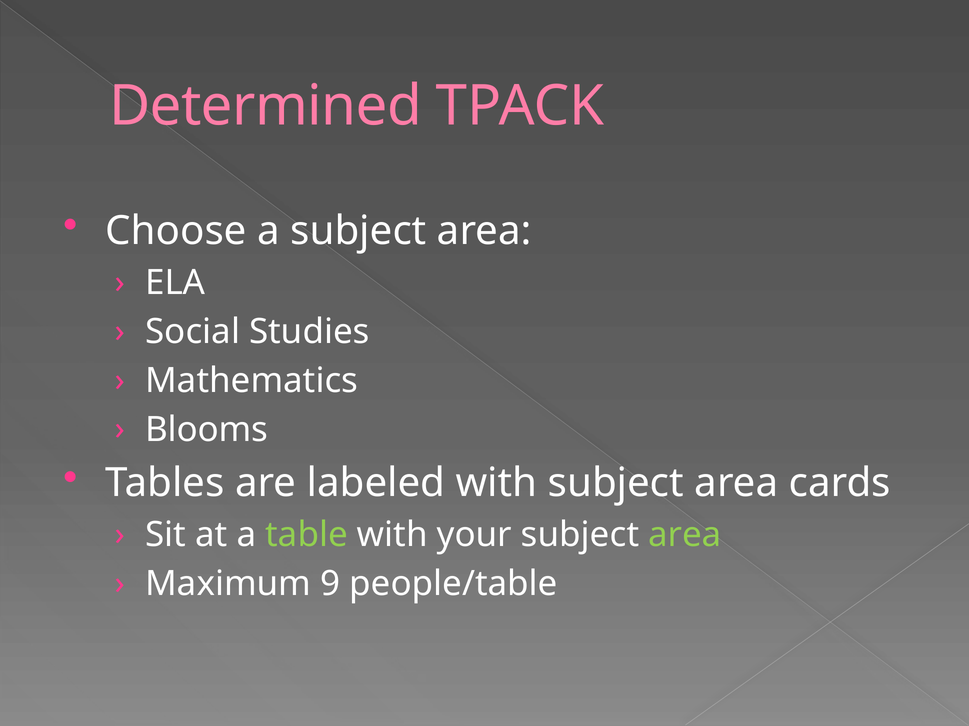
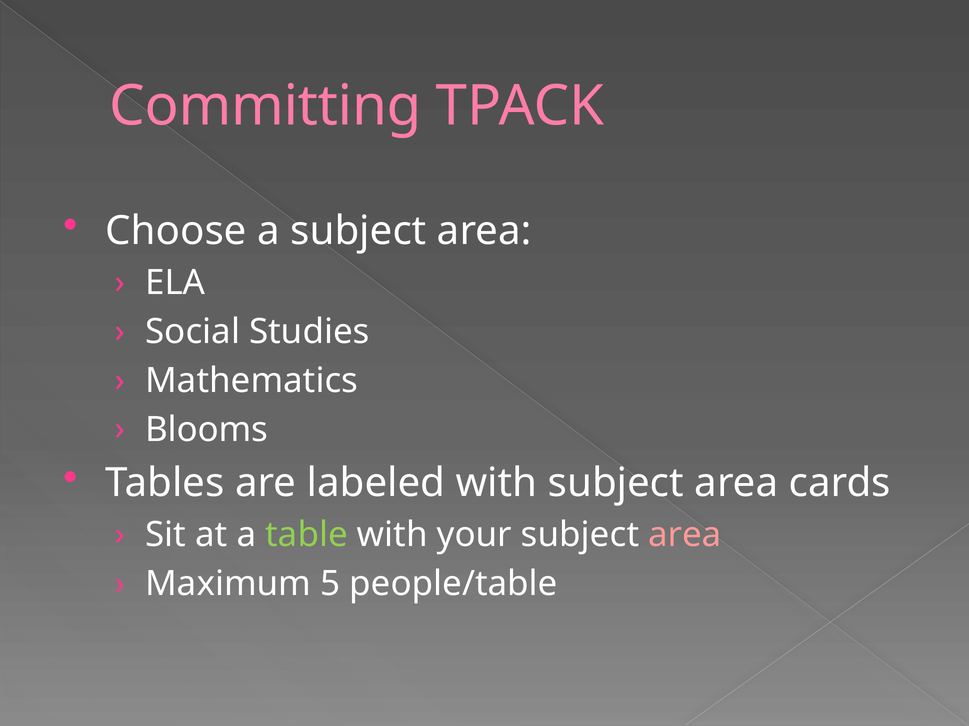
Determined: Determined -> Committing
area at (685, 535) colour: light green -> pink
9: 9 -> 5
